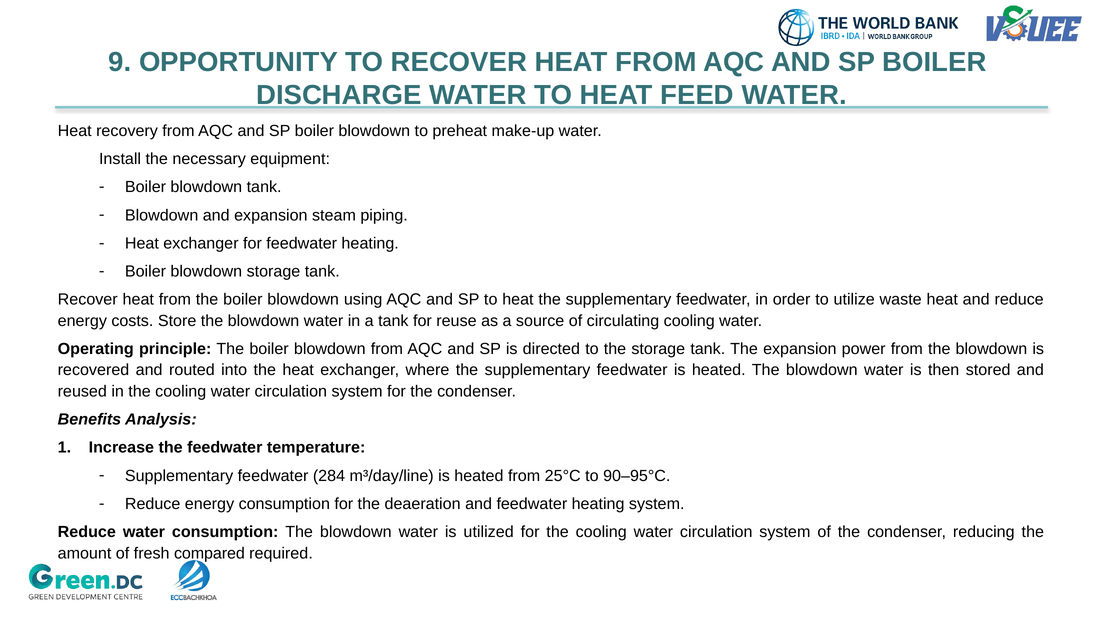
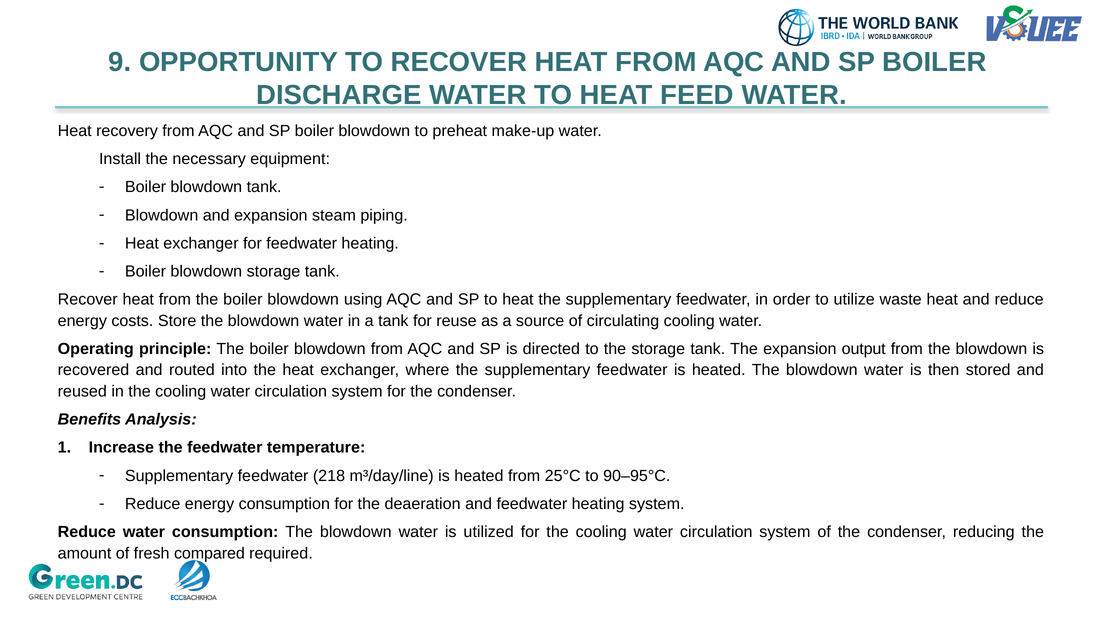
power: power -> output
284: 284 -> 218
